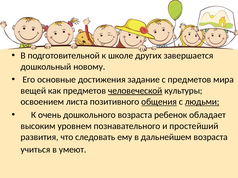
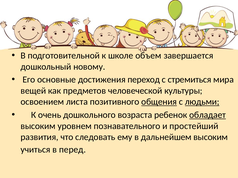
других: других -> объем
задание: задание -> переход
с предметов: предметов -> стремиться
человеческой underline: present -> none
обладает underline: none -> present
дальнейшем возраста: возраста -> высоким
умеют: умеют -> перед
